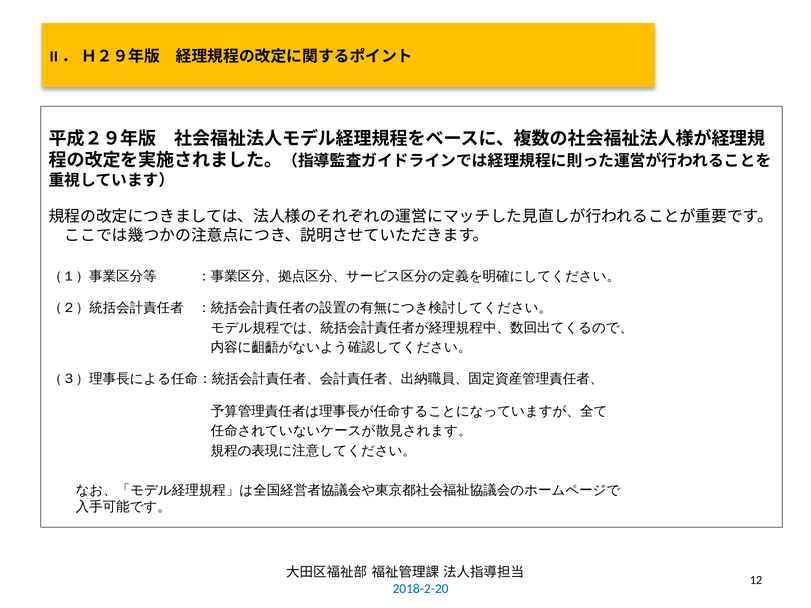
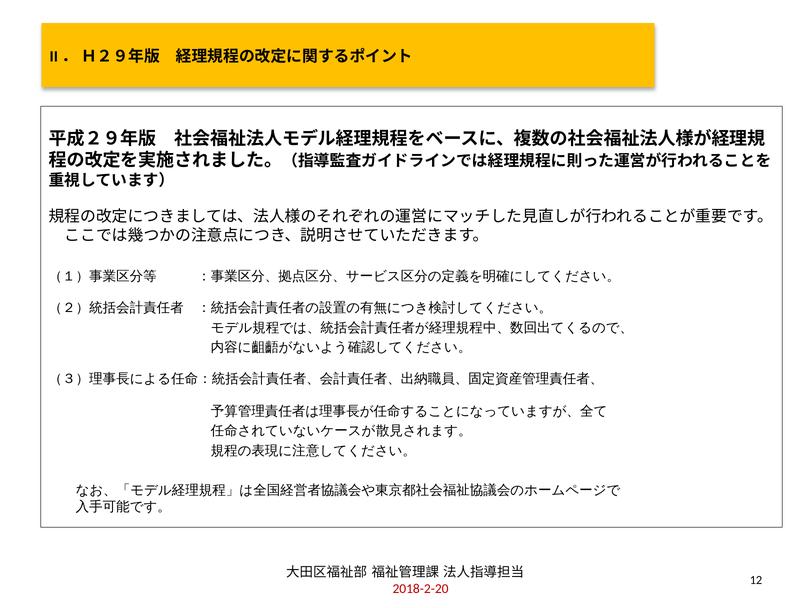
2018-2-20 colour: blue -> red
